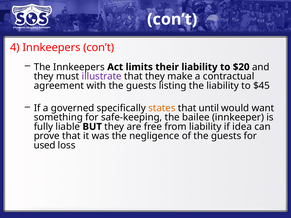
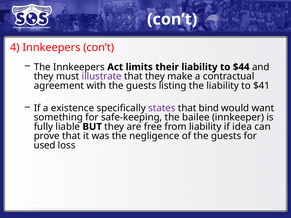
$20: $20 -> $44
$45: $45 -> $41
governed: governed -> existence
states colour: orange -> purple
until: until -> bind
